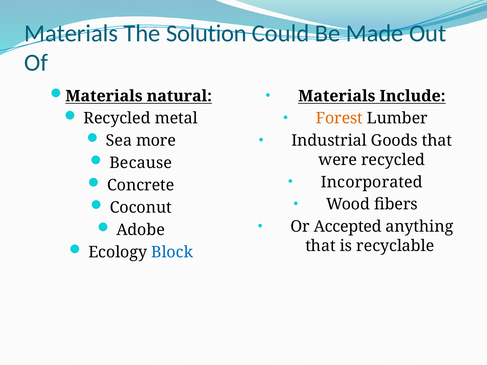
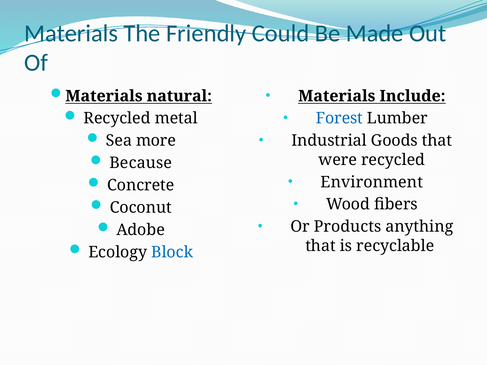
Solution: Solution -> Friendly
Forest colour: orange -> blue
Incorporated: Incorporated -> Environment
Accepted: Accepted -> Products
